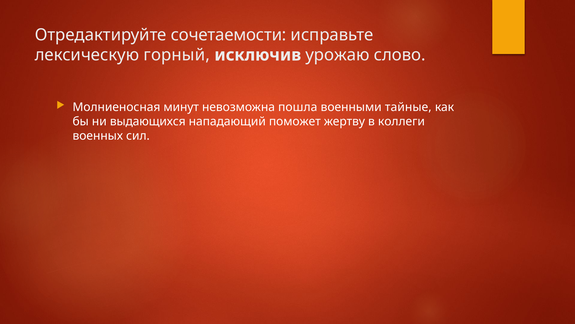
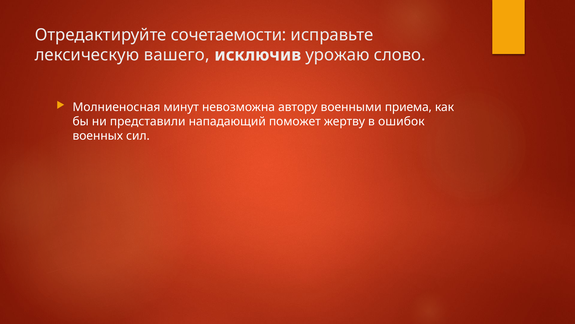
горный: горный -> вашего
пошла: пошла -> автору
тайные: тайные -> приема
выдающихся: выдающихся -> представили
коллеги: коллеги -> ошибок
